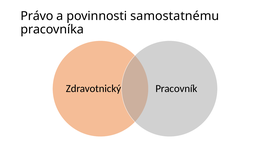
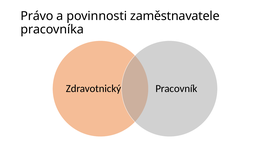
samostatnému: samostatnému -> zaměstnavatele
